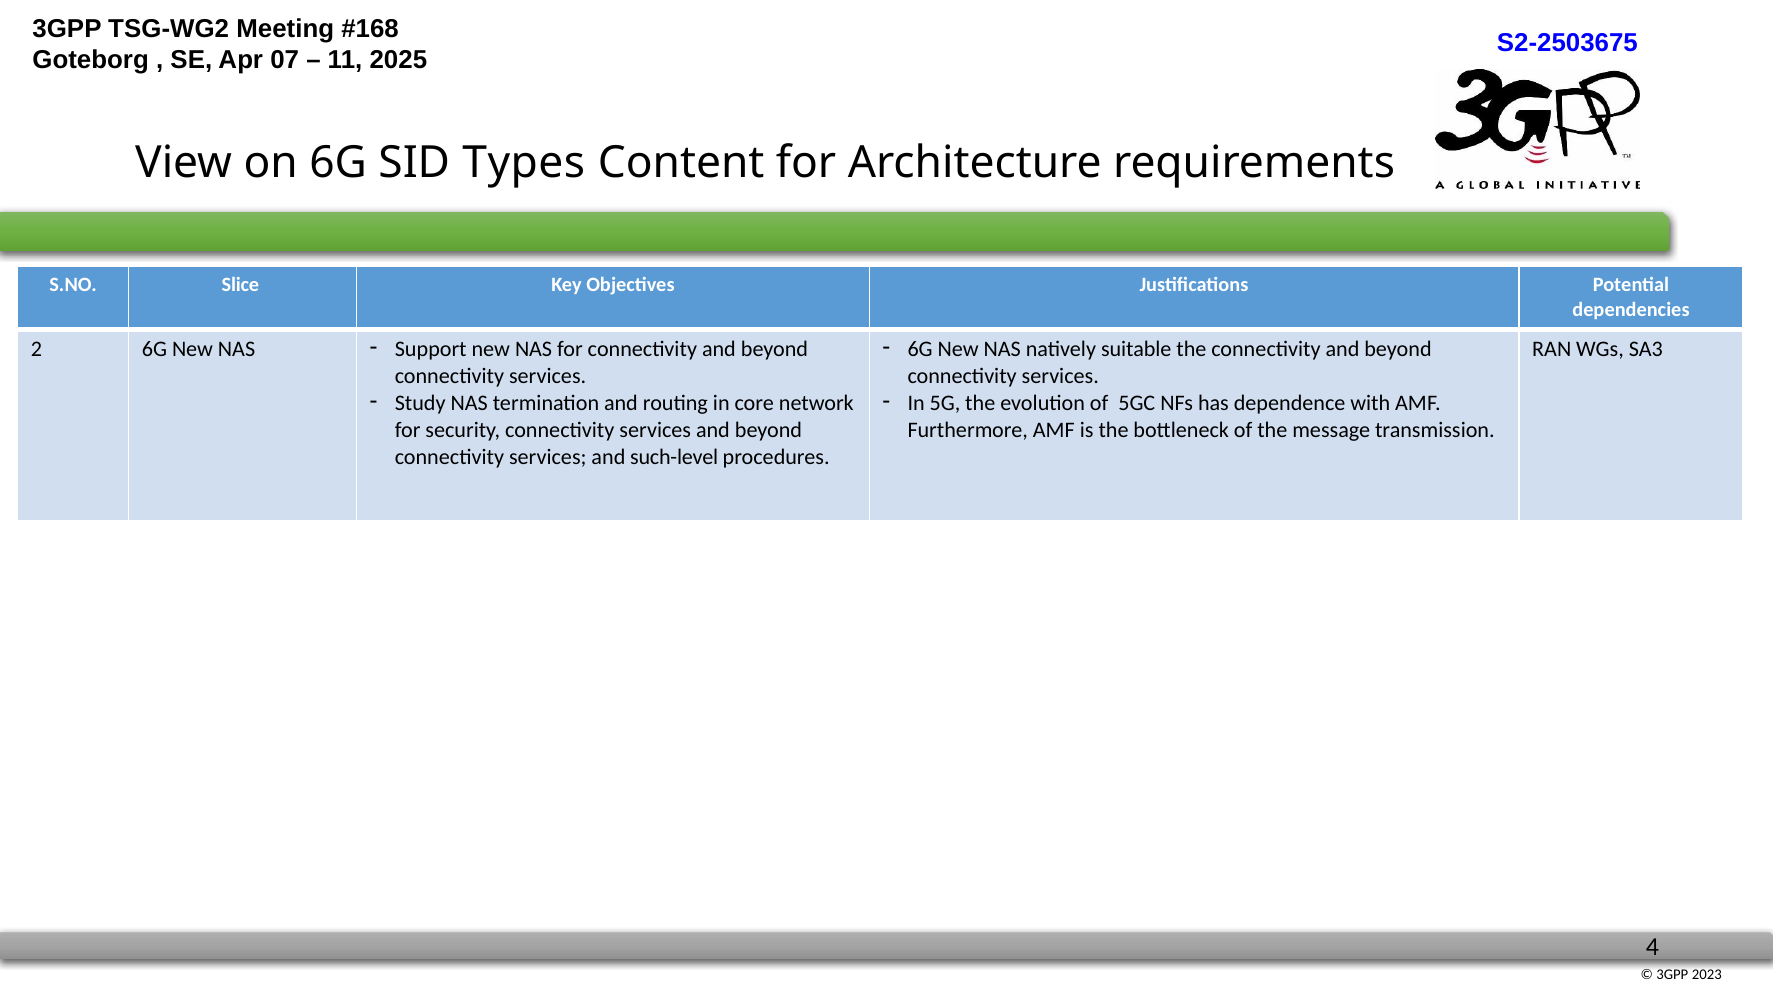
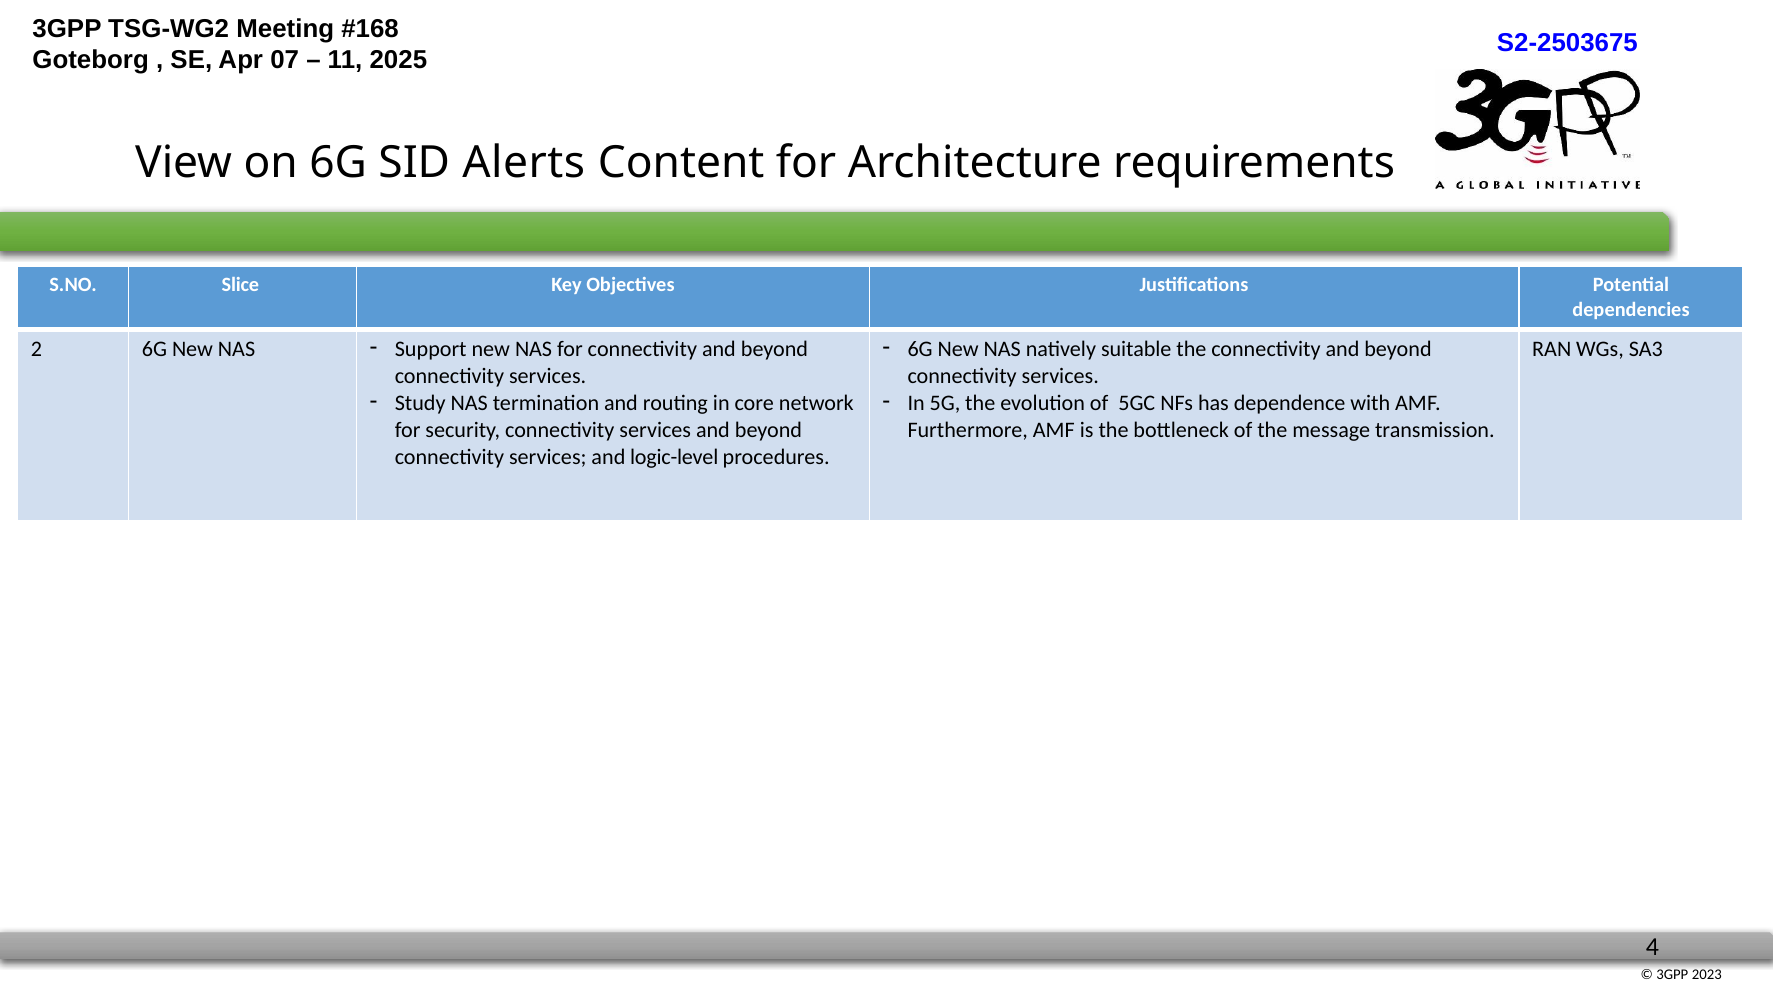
Types: Types -> Alerts
such-level: such-level -> logic-level
